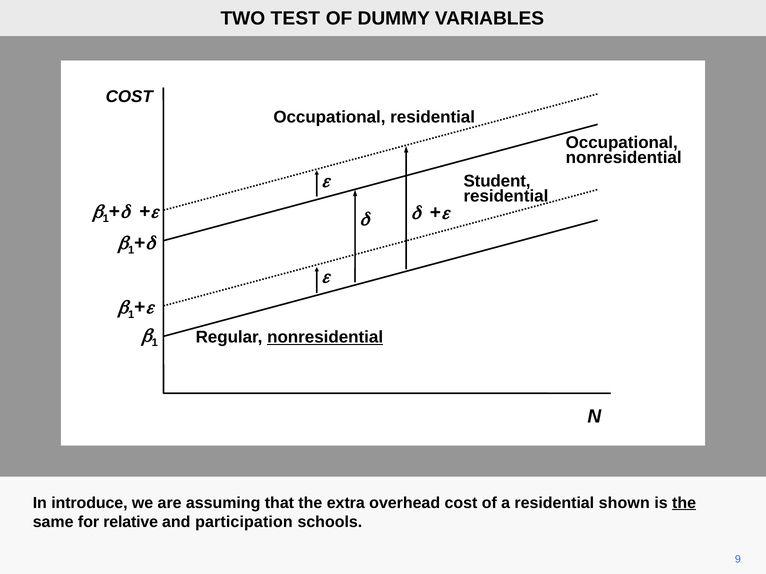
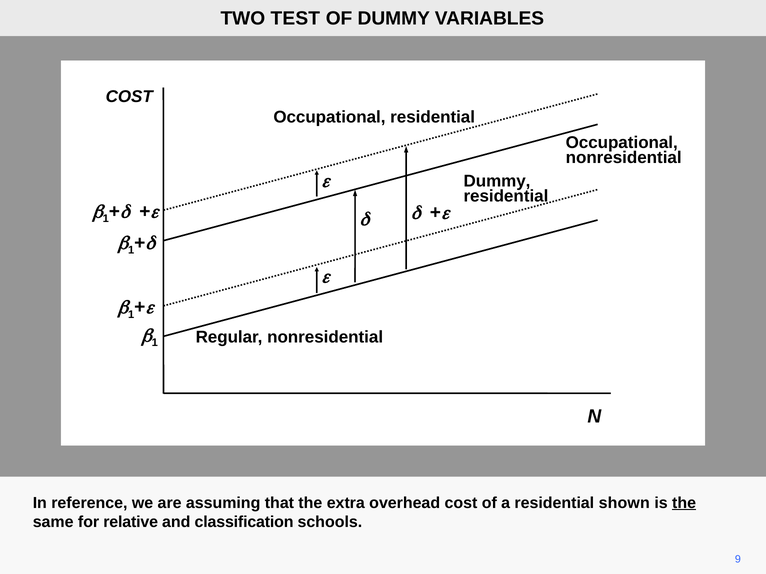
Student at (497, 181): Student -> Dummy
nonresidential at (325, 337) underline: present -> none
introduce: introduce -> reference
participation: participation -> classification
